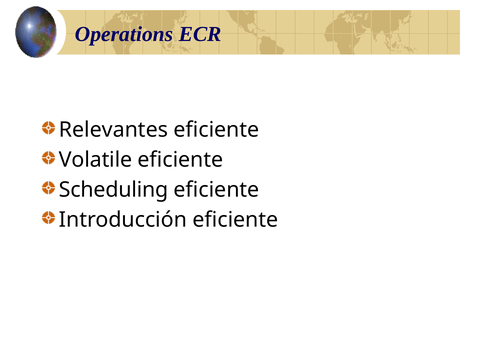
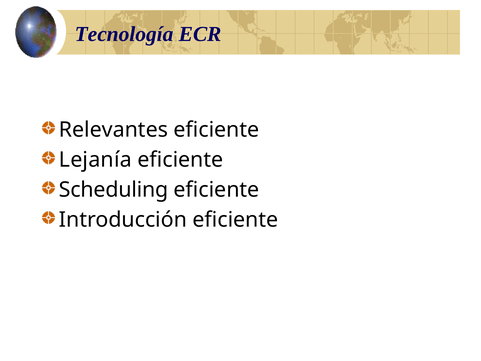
Operations: Operations -> Tecnología
Volatile: Volatile -> Lejanía
